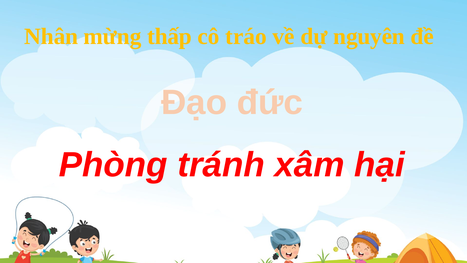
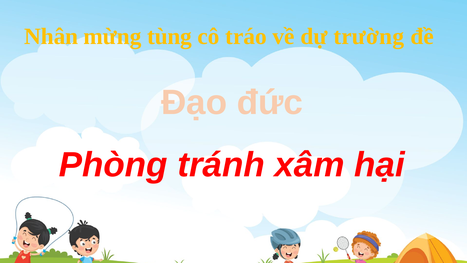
thấp: thấp -> tùng
nguyên: nguyên -> trường
